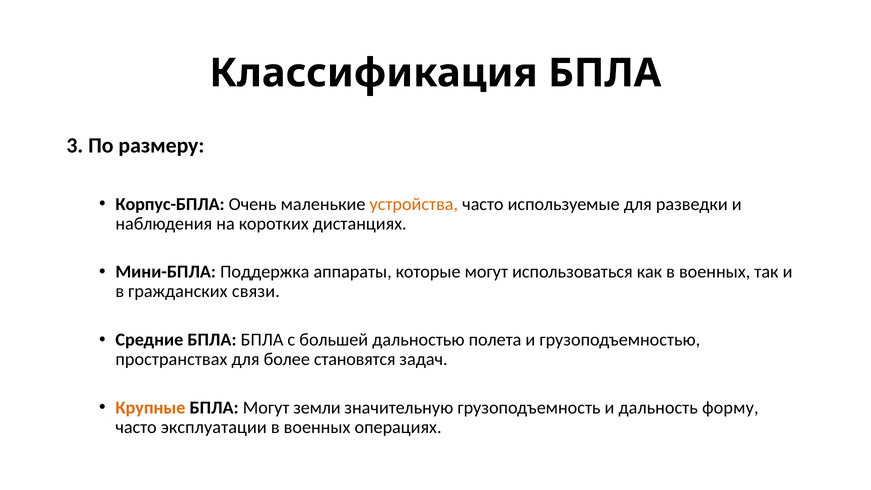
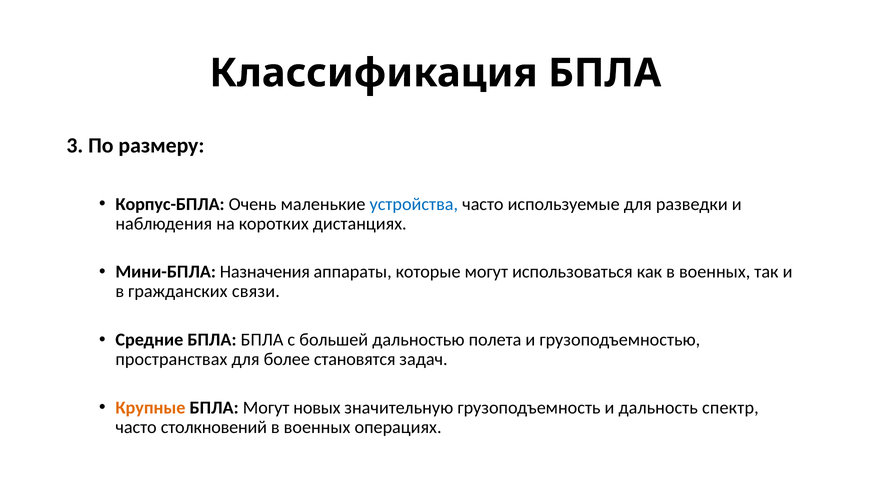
устройства colour: orange -> blue
Поддержка: Поддержка -> Назначения
земли: земли -> новых
форму: форму -> спектр
эксплуатации: эксплуатации -> столкновений
